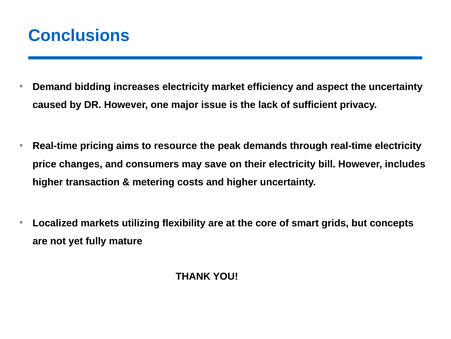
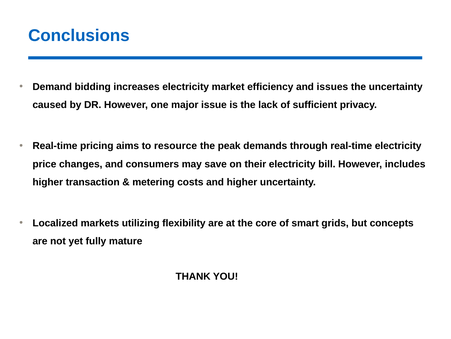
aspect: aspect -> issues
